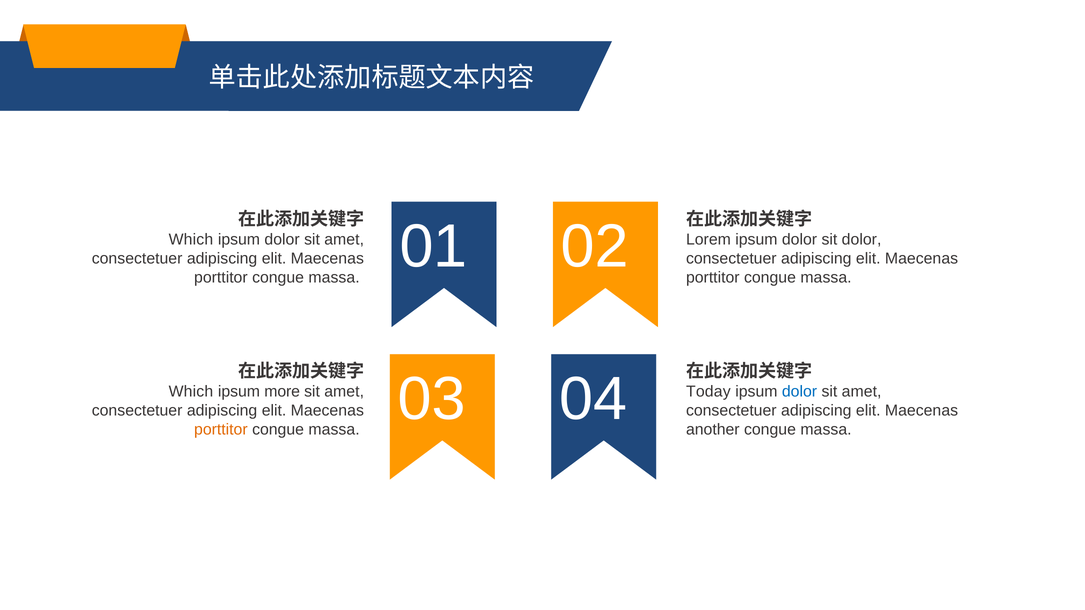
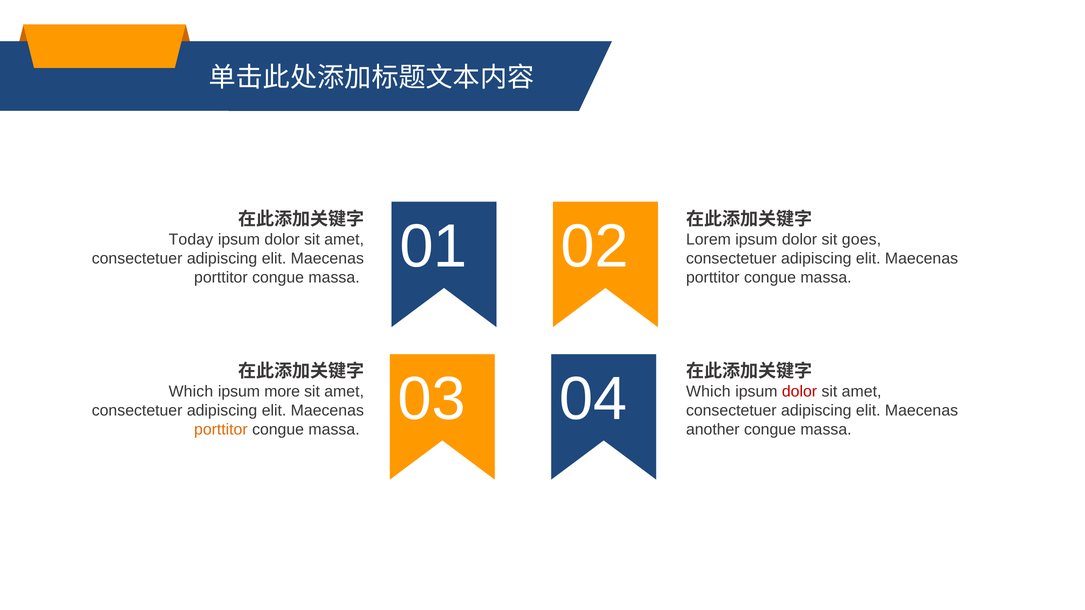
Which at (191, 239): Which -> Today
sit dolor: dolor -> goes
Today at (708, 392): Today -> Which
dolor at (800, 392) colour: blue -> red
